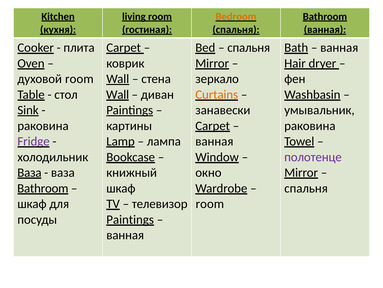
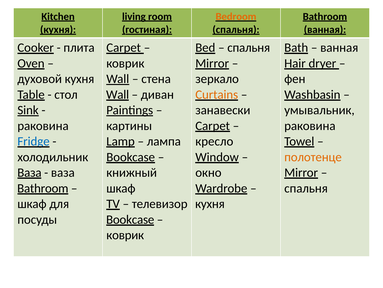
духовой room: room -> кухня
Fridge colour: purple -> blue
ванная at (214, 141): ванная -> кресло
полотенце colour: purple -> orange
room at (210, 203): room -> кухня
Paintings at (130, 219): Paintings -> Bookcase
ванная at (125, 235): ванная -> коврик
